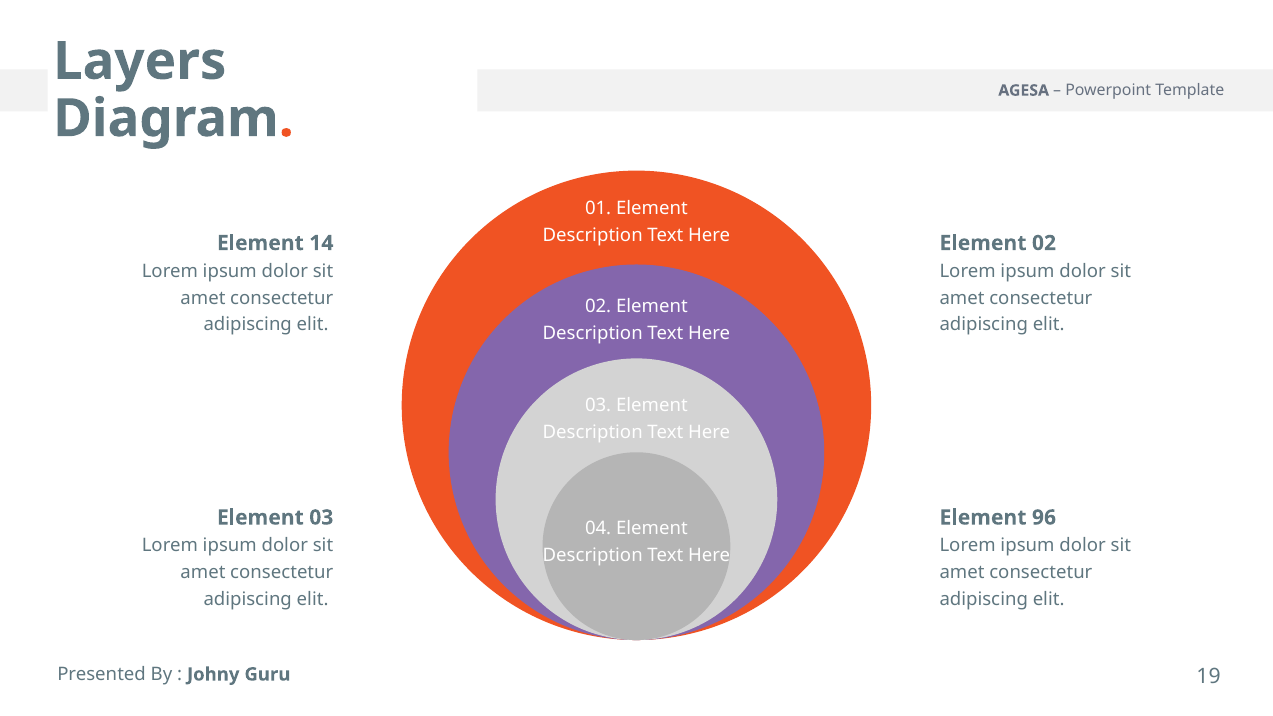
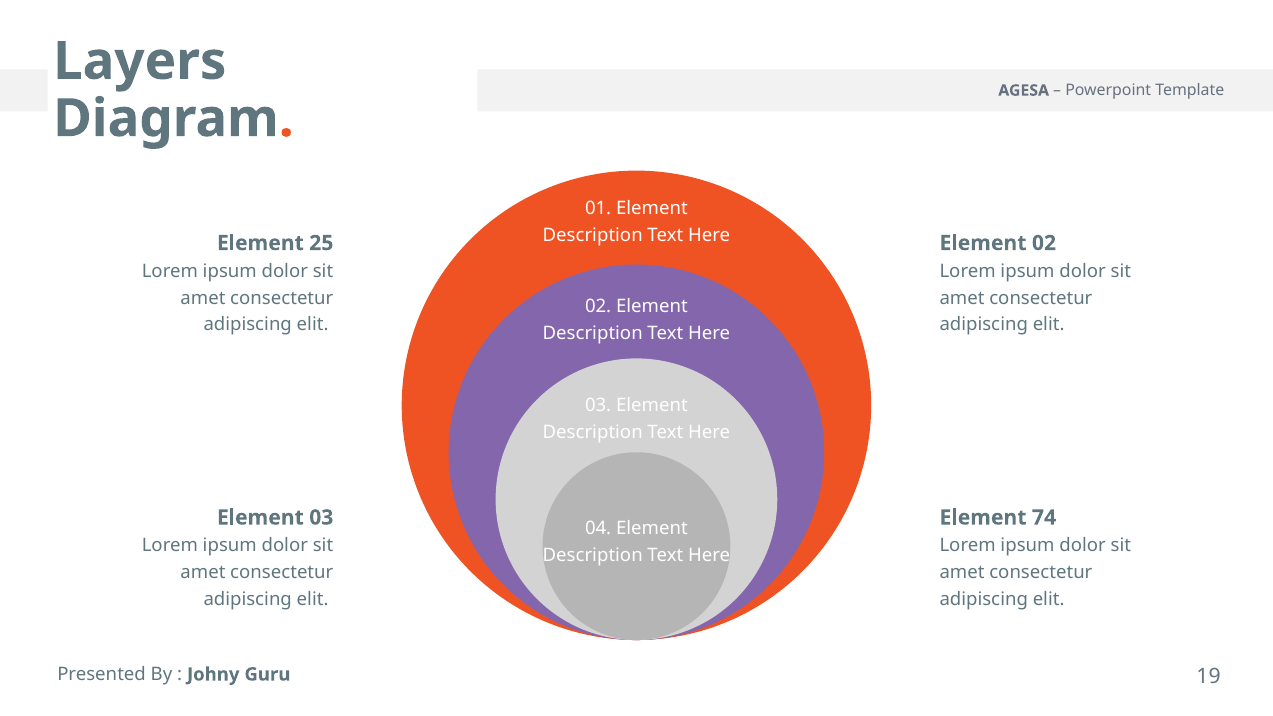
14: 14 -> 25
96: 96 -> 74
